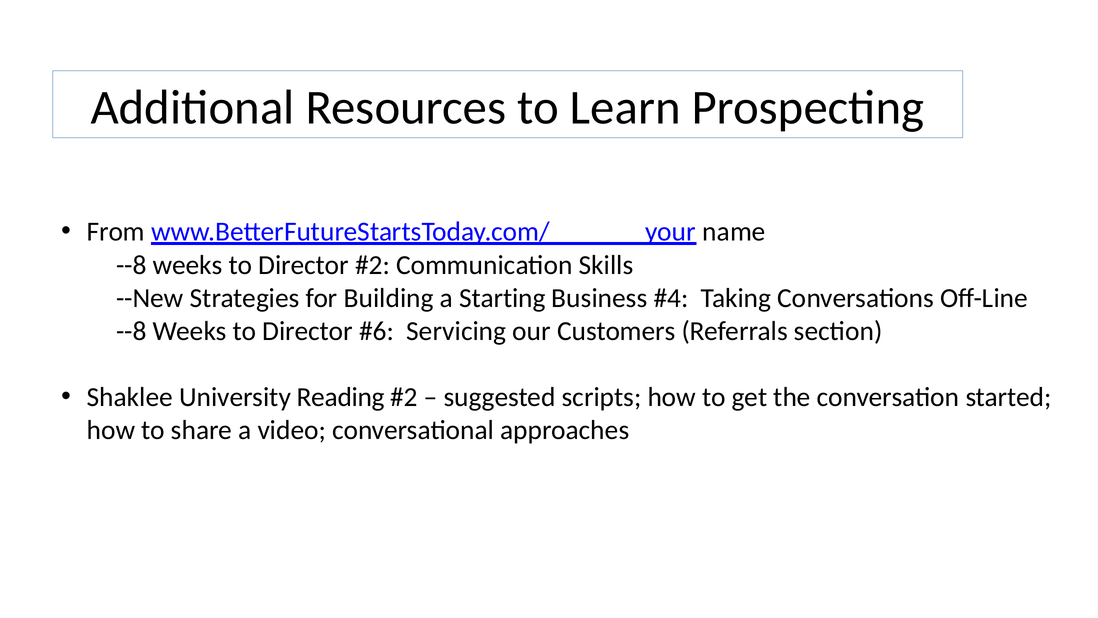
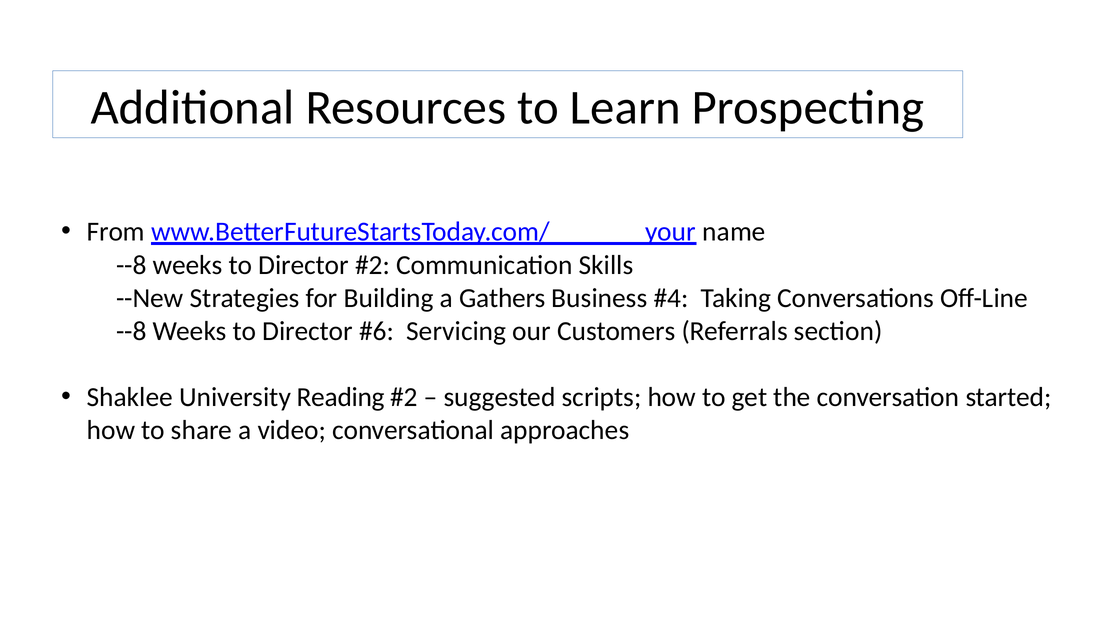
Starting: Starting -> Gathers
